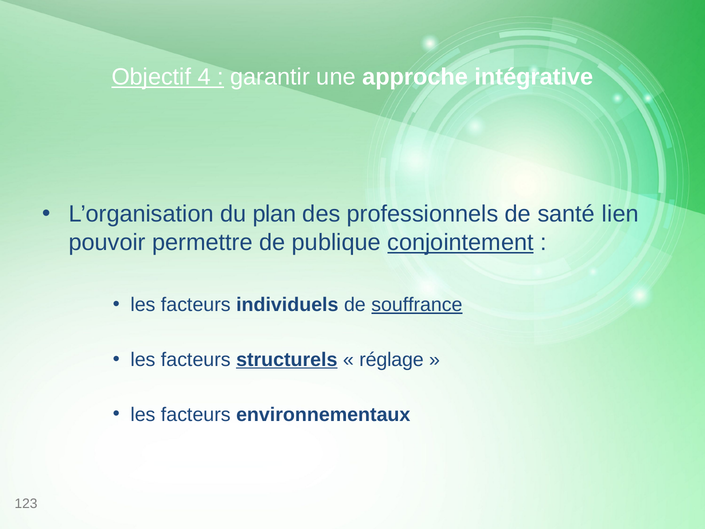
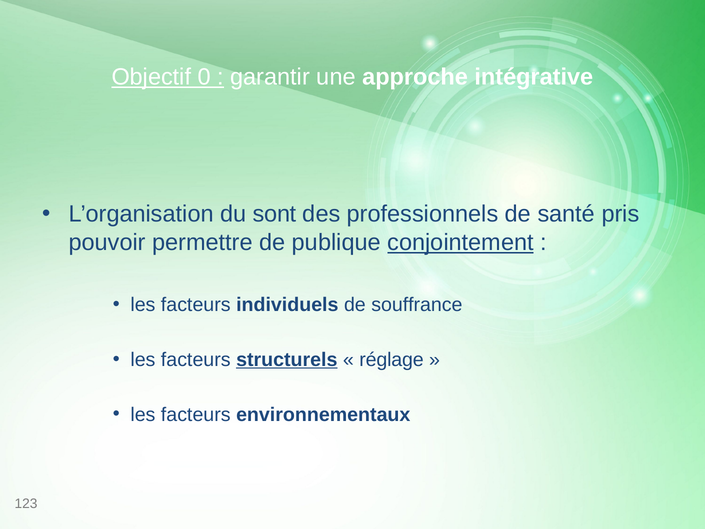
4: 4 -> 0
plan: plan -> sont
lien: lien -> pris
souffrance underline: present -> none
